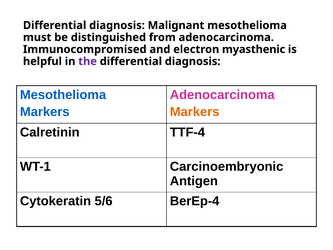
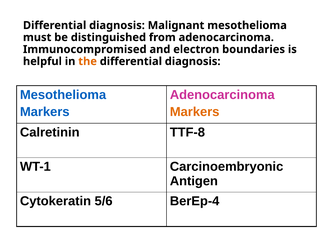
myasthenic: myasthenic -> boundaries
the colour: purple -> orange
TTF-4: TTF-4 -> TTF-8
